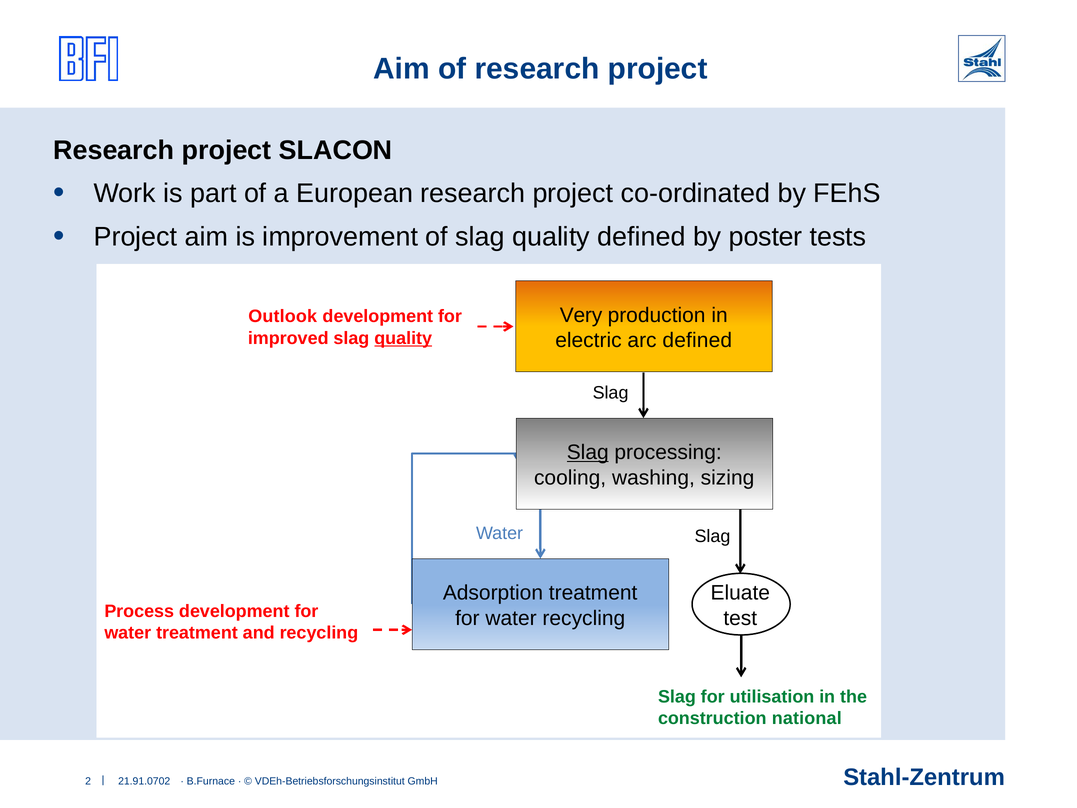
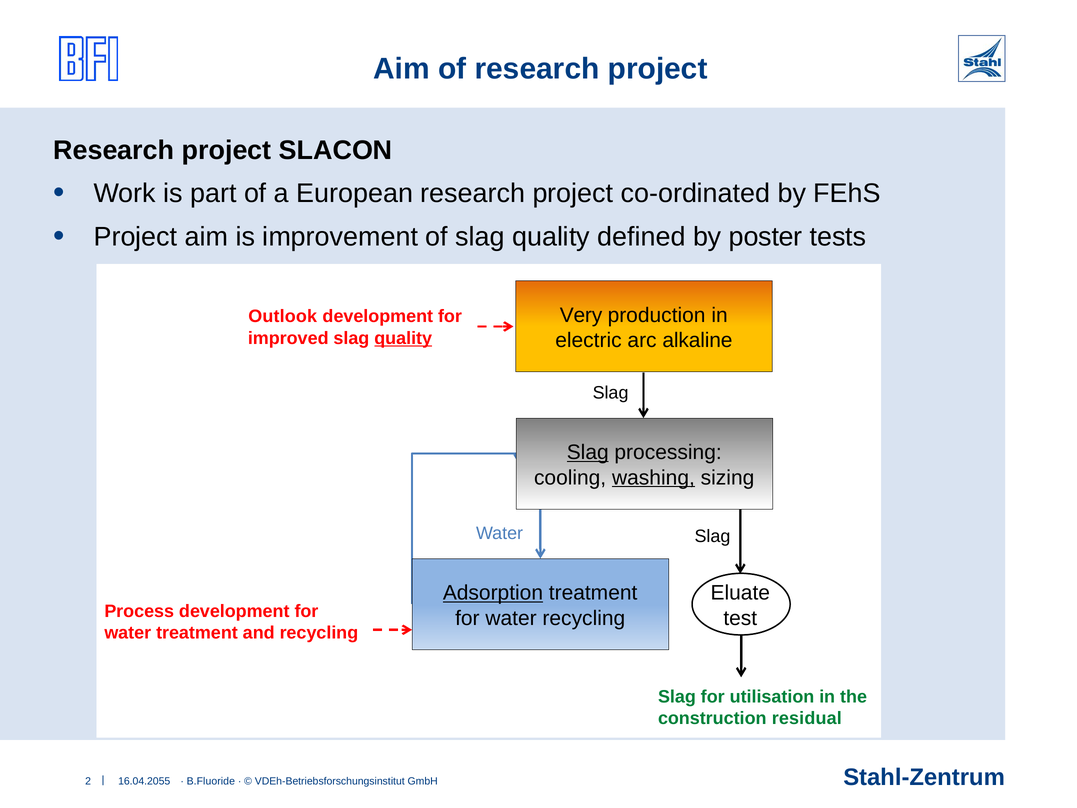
arc defined: defined -> alkaline
washing underline: none -> present
Adsorption underline: none -> present
national: national -> residual
21.91.0702: 21.91.0702 -> 16.04.2055
B.Furnace: B.Furnace -> B.Fluoride
